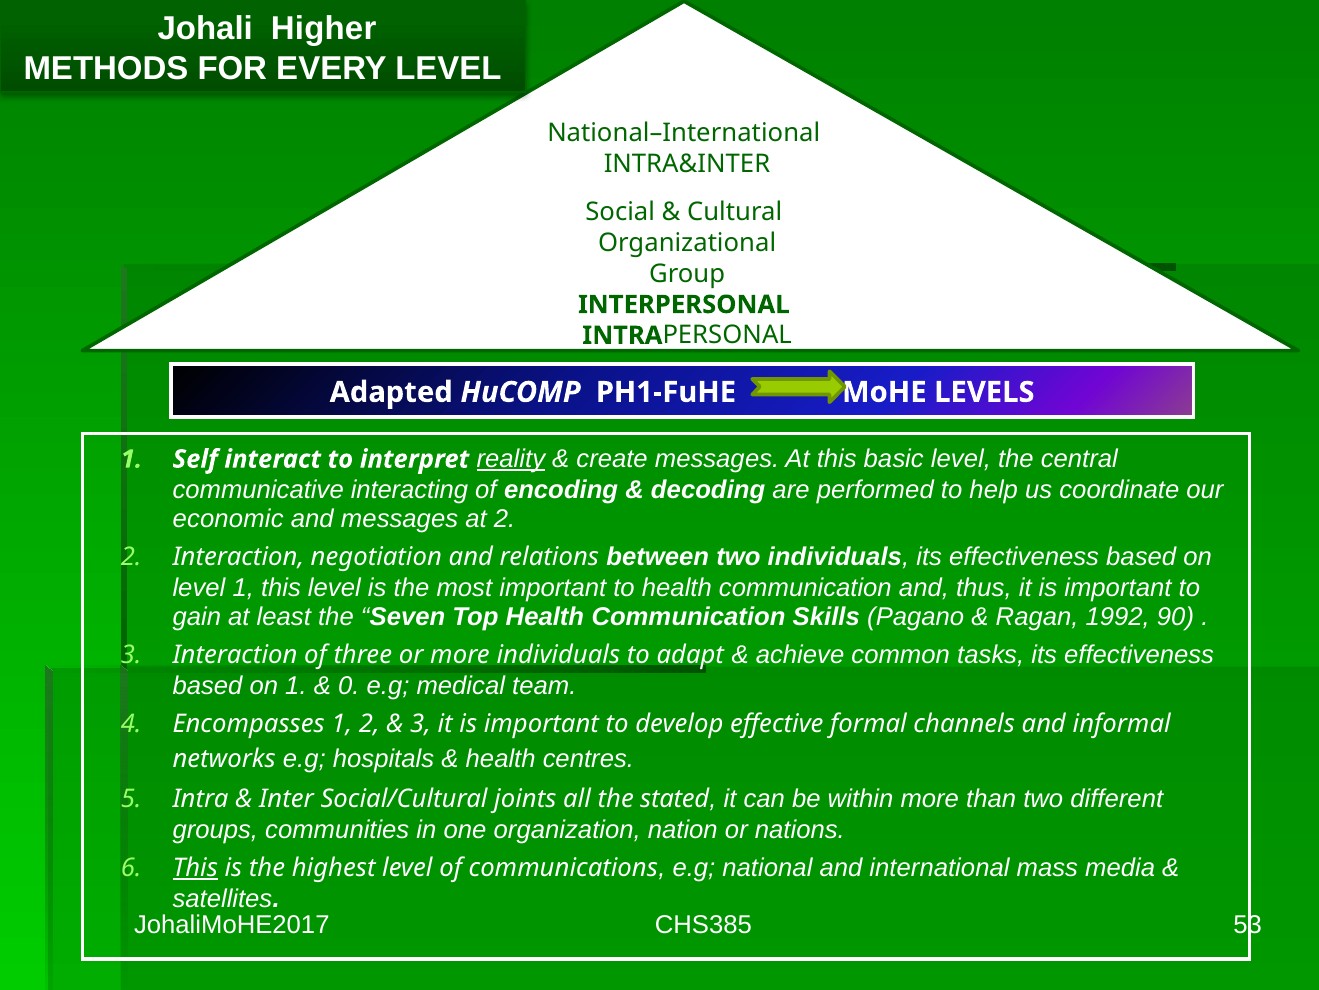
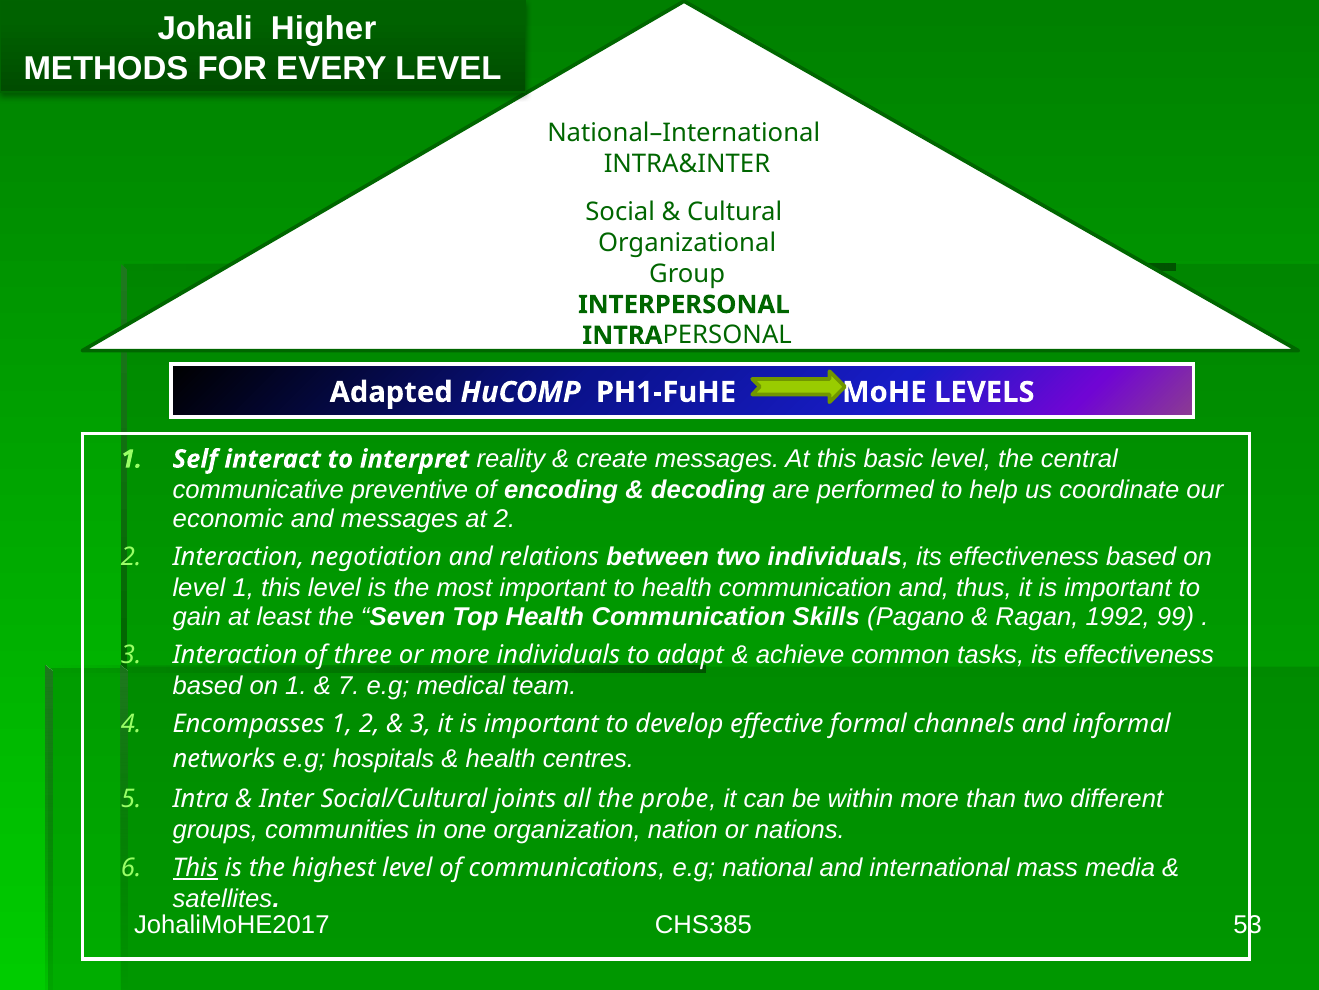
reality underline: present -> none
interacting: interacting -> preventive
90: 90 -> 99
0: 0 -> 7
stated: stated -> probe
